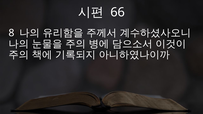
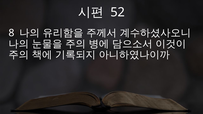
66: 66 -> 52
